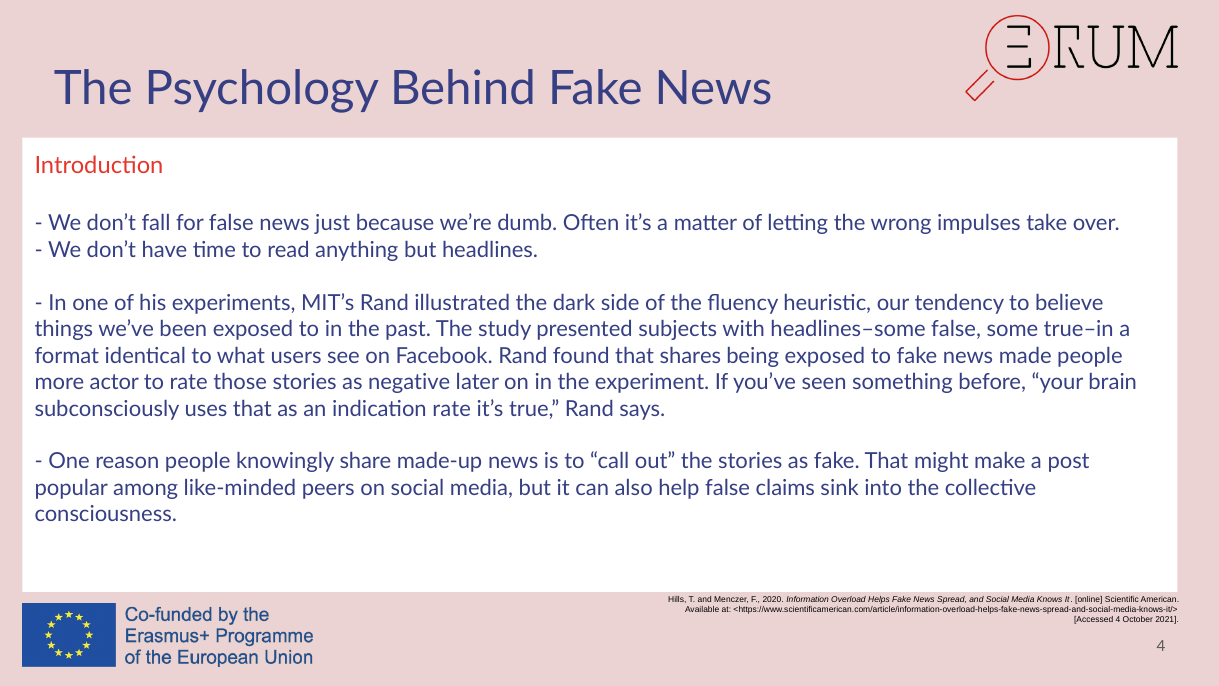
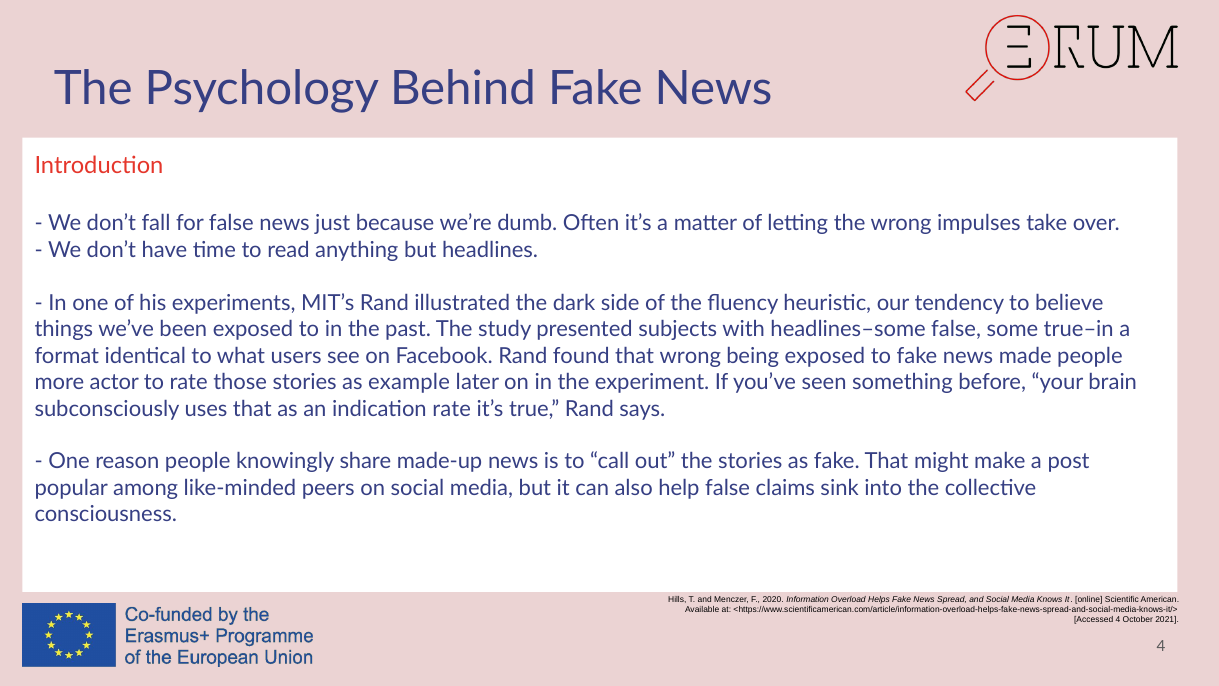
that shares: shares -> wrong
negative: negative -> example
